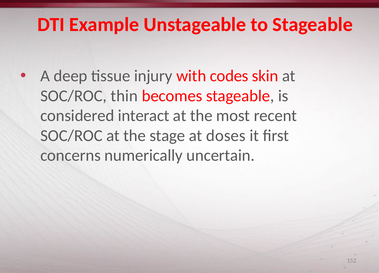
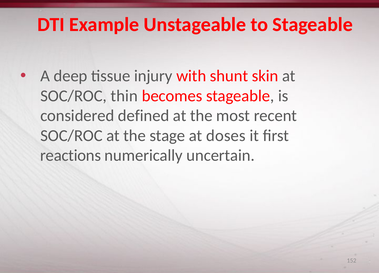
codes: codes -> shunt
interact: interact -> defined
concerns: concerns -> reactions
